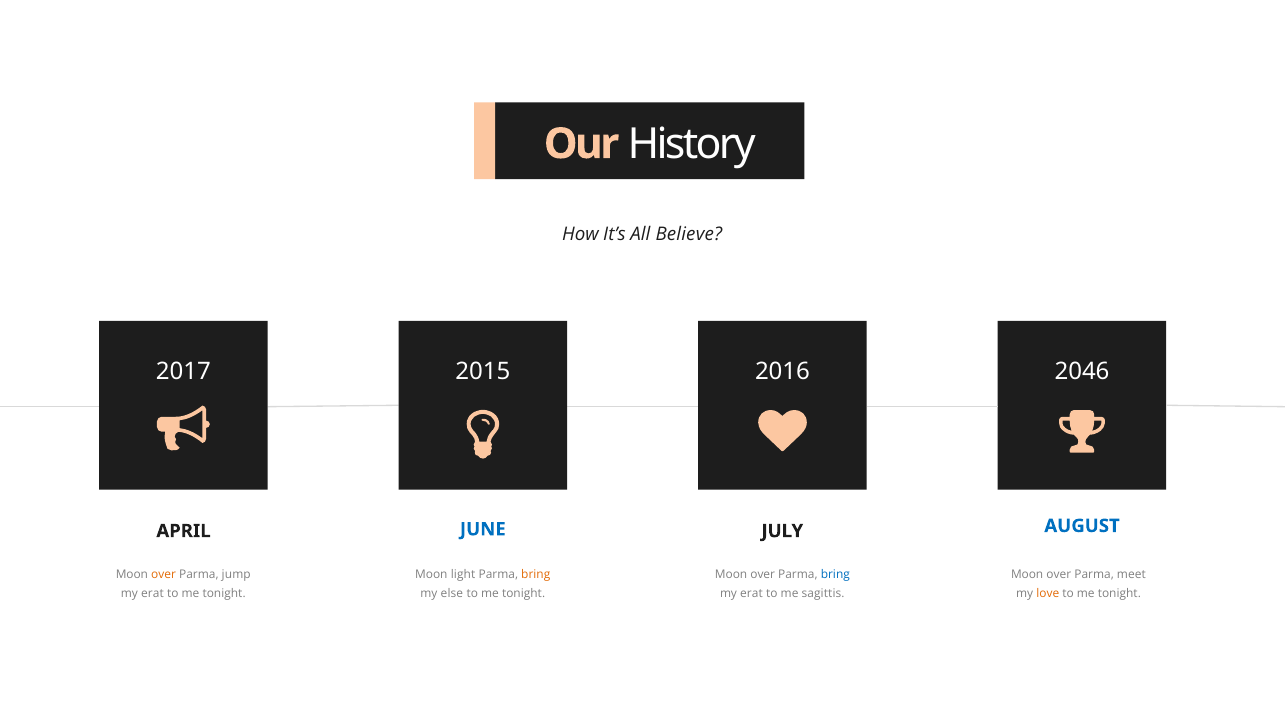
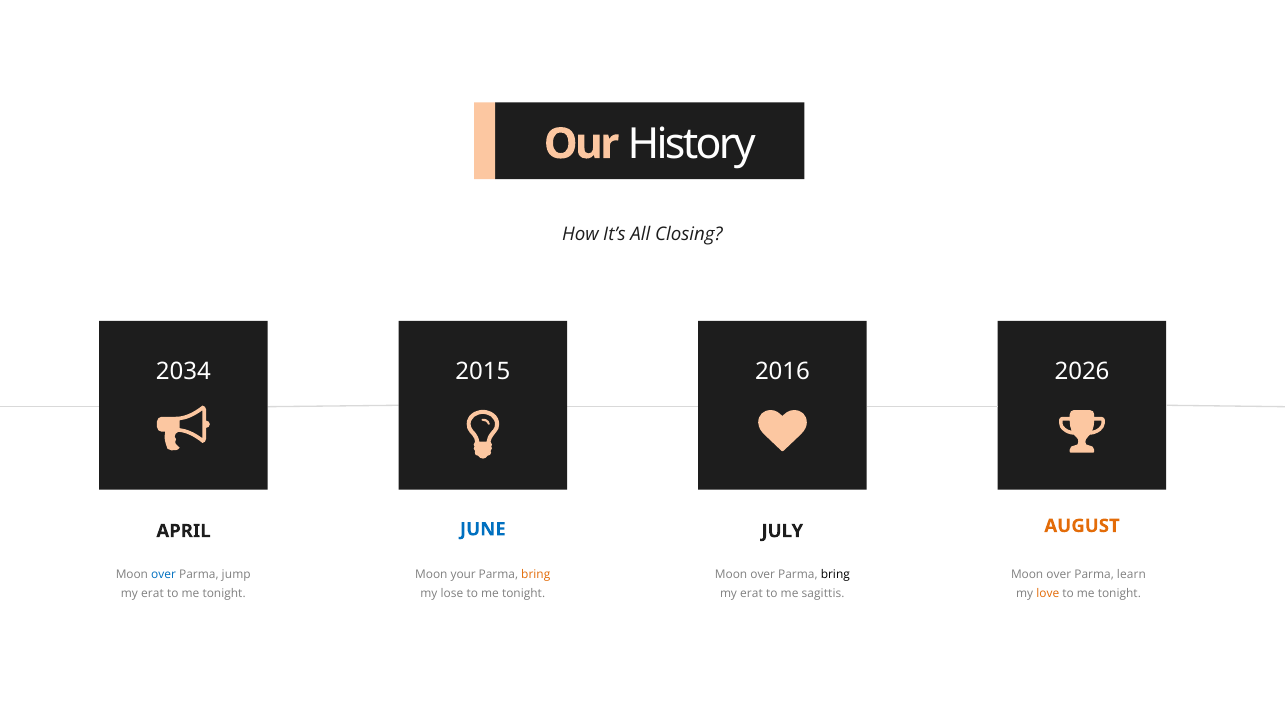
Believe: Believe -> Closing
2017: 2017 -> 2034
2046: 2046 -> 2026
AUGUST colour: blue -> orange
over at (164, 574) colour: orange -> blue
light: light -> your
bring at (835, 574) colour: blue -> black
meet: meet -> learn
else: else -> lose
